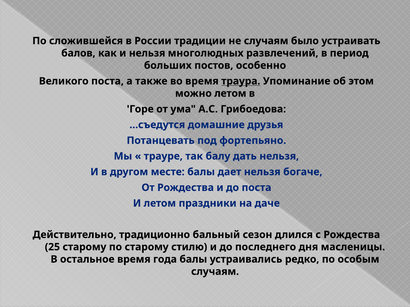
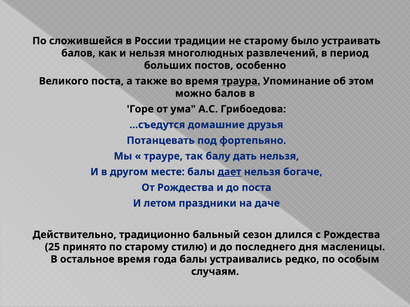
не случаям: случаям -> старому
можно летом: летом -> балов
дает underline: none -> present
25 старому: старому -> принято
